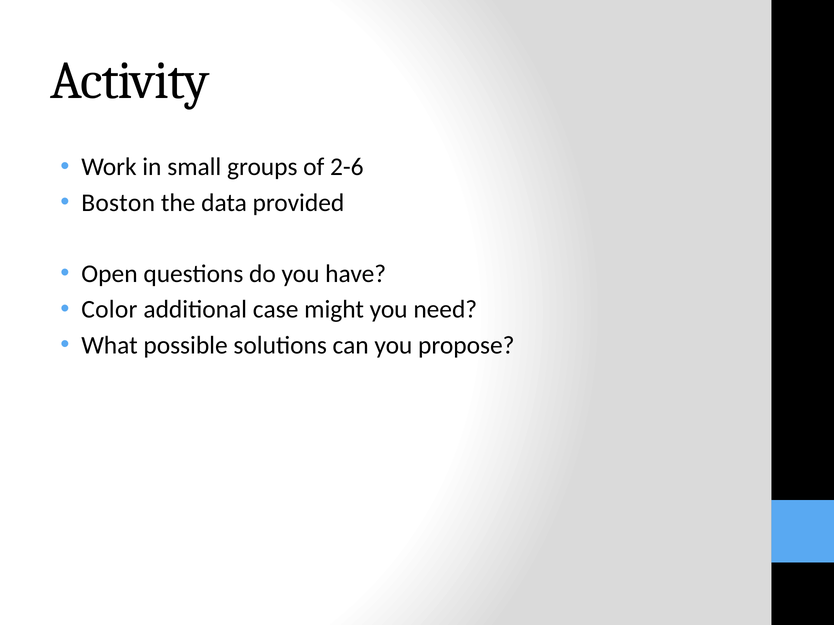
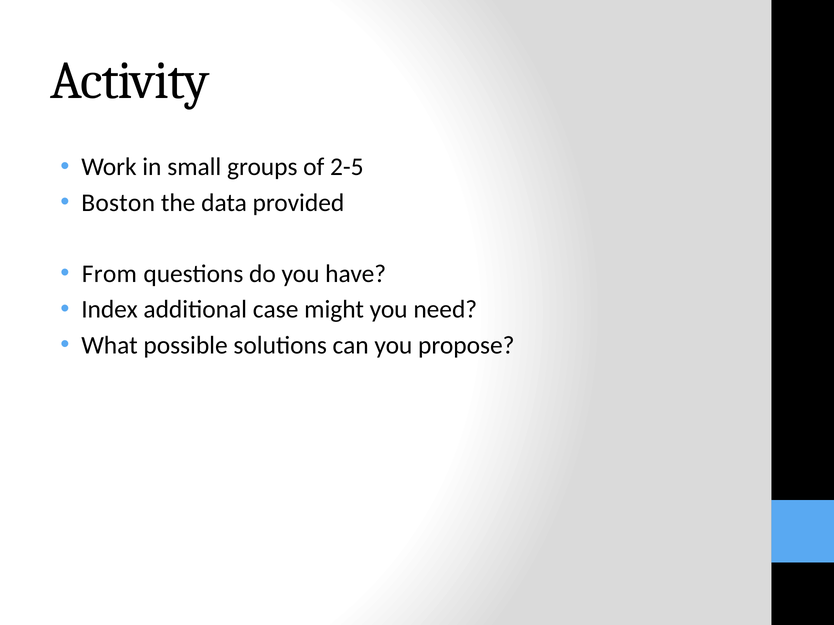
2-6: 2-6 -> 2-5
Open: Open -> From
Color: Color -> Index
